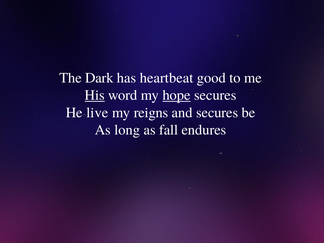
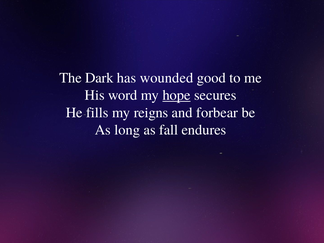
heartbeat: heartbeat -> wounded
His underline: present -> none
live: live -> fills
and secures: secures -> forbear
